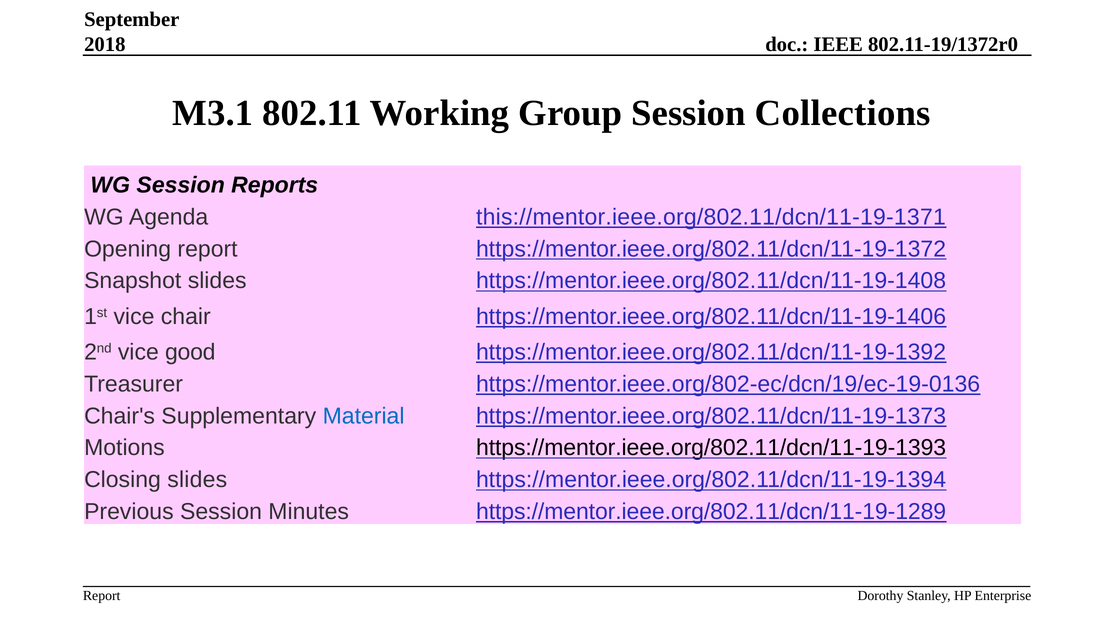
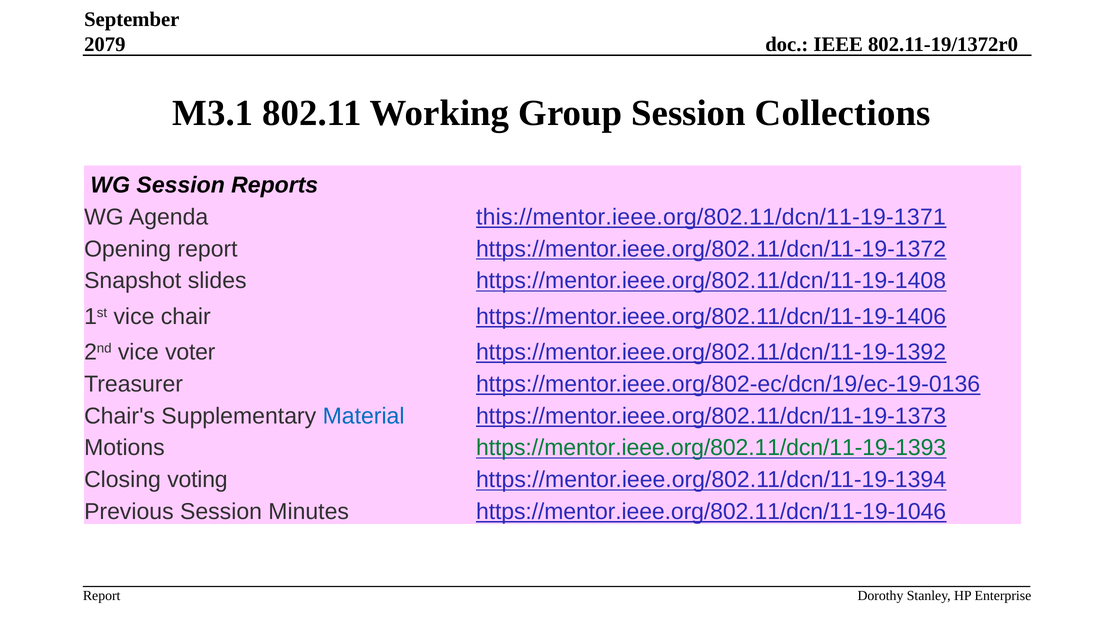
2018: 2018 -> 2079
good: good -> voter
https://mentor.ieee.org/802.11/dcn/11-19-1393 colour: black -> green
Closing slides: slides -> voting
https://mentor.ieee.org/802.11/dcn/11-19-1289: https://mentor.ieee.org/802.11/dcn/11-19-1289 -> https://mentor.ieee.org/802.11/dcn/11-19-1046
